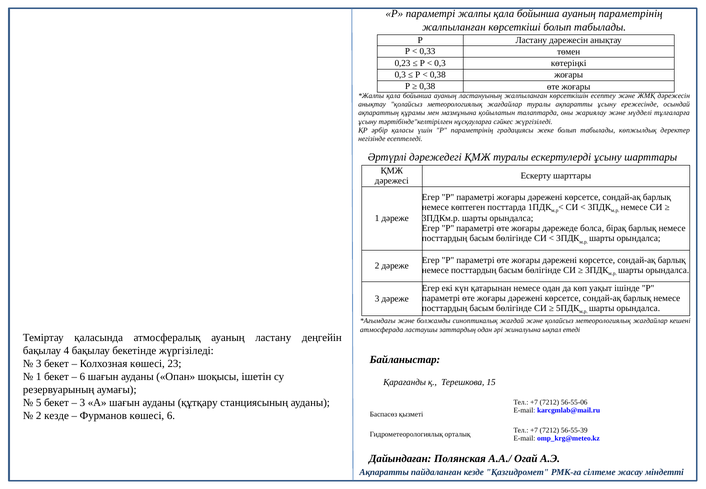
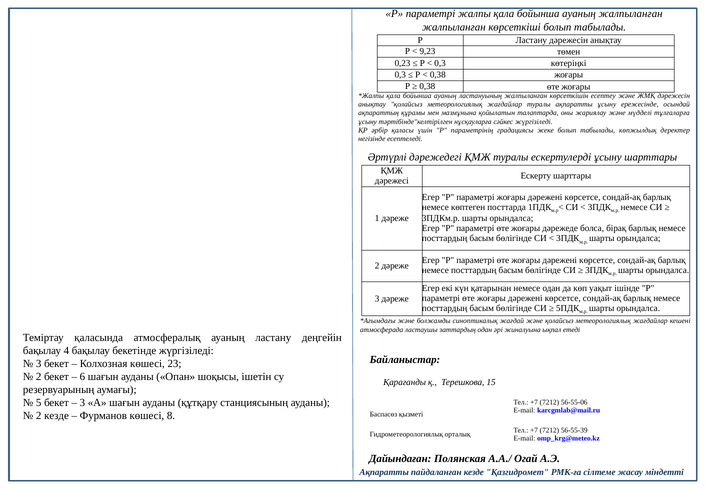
ауаның параметрінің: параметрінің -> жалпыланған
0,33: 0,33 -> 9,23
1 at (39, 376): 1 -> 2
көшесі 6: 6 -> 8
